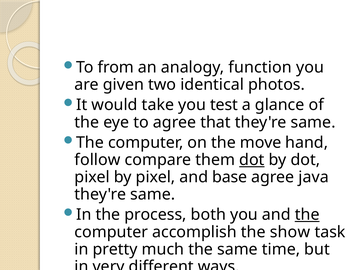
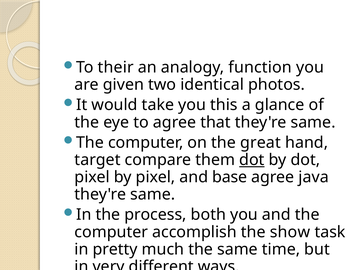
from: from -> their
test: test -> this
move: move -> great
follow: follow -> target
the at (307, 215) underline: present -> none
